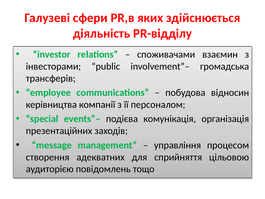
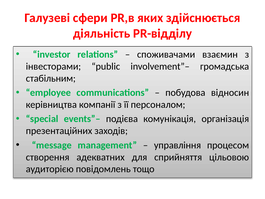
трансферів: трансферів -> стабільним
